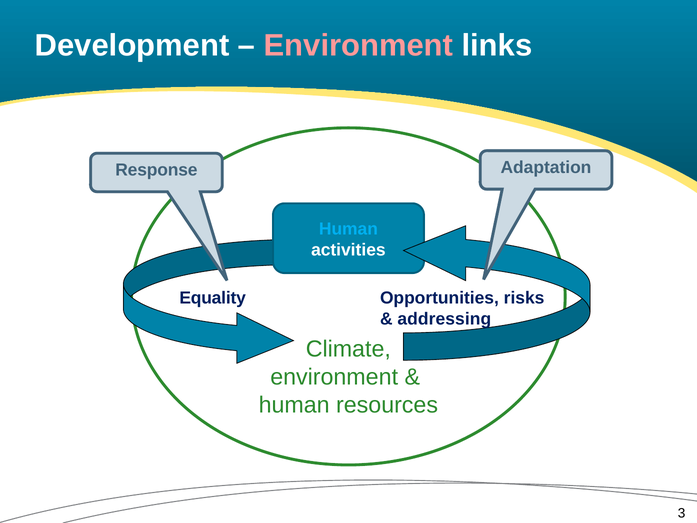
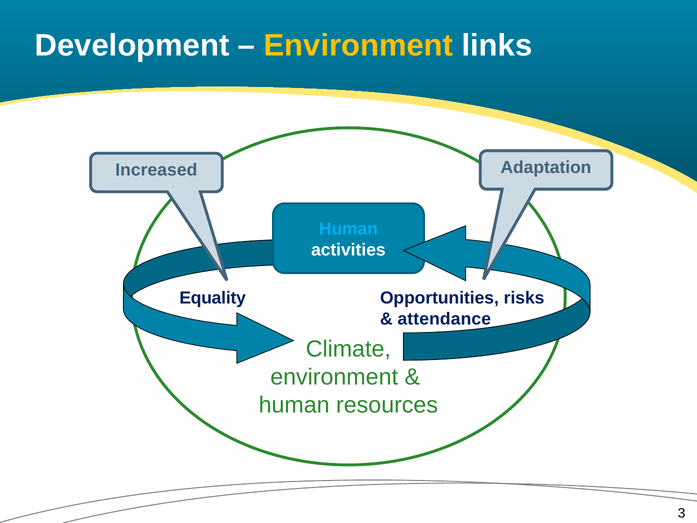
Environment at (358, 46) colour: pink -> yellow
Response: Response -> Increased
addressing: addressing -> attendance
